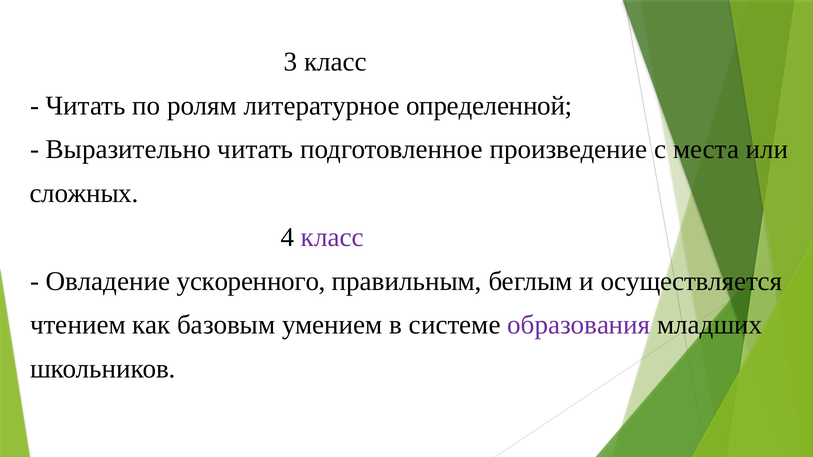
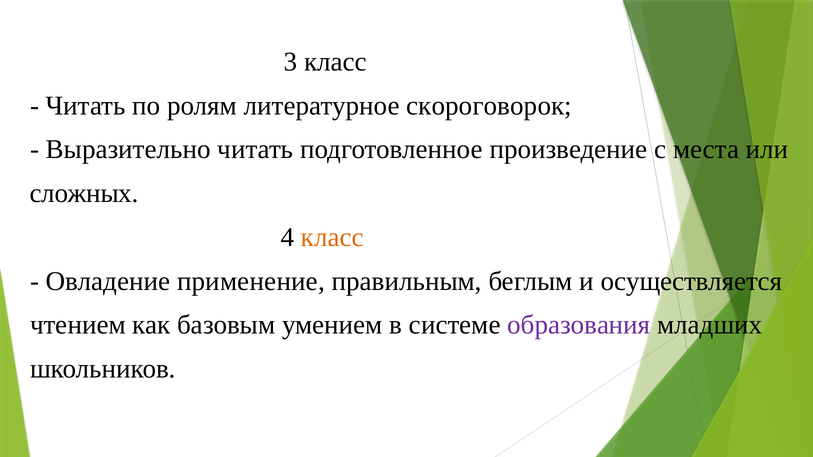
определенной: определенной -> скороговорок
класс at (332, 237) colour: purple -> orange
ускоренного: ускоренного -> применение
